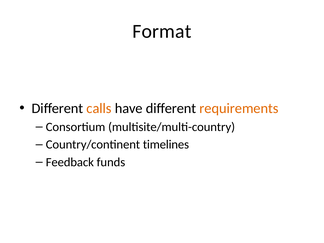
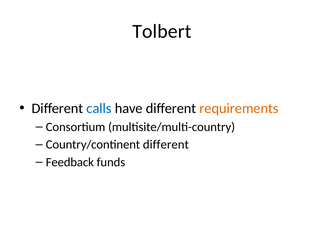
Format: Format -> Tolbert
calls colour: orange -> blue
Country/continent timelines: timelines -> different
